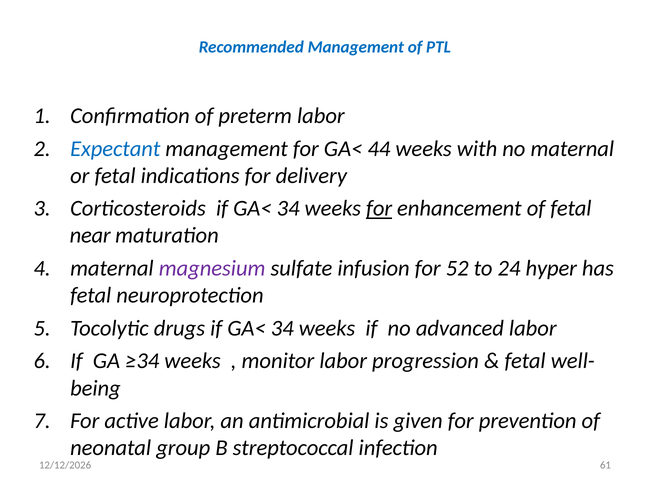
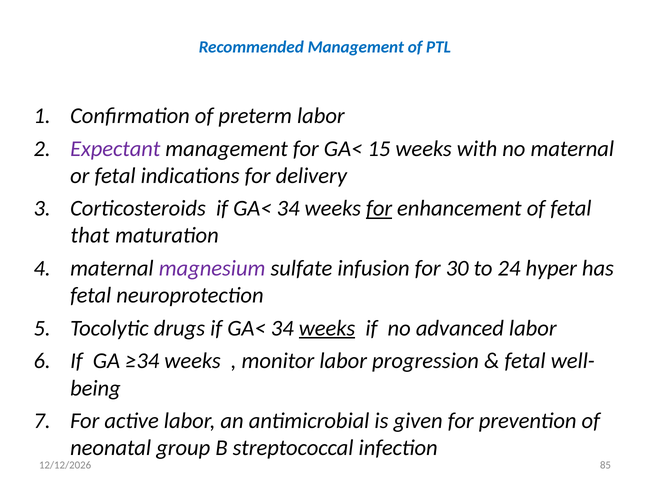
Expectant colour: blue -> purple
44: 44 -> 15
near: near -> that
52: 52 -> 30
weeks at (327, 329) underline: none -> present
61: 61 -> 85
